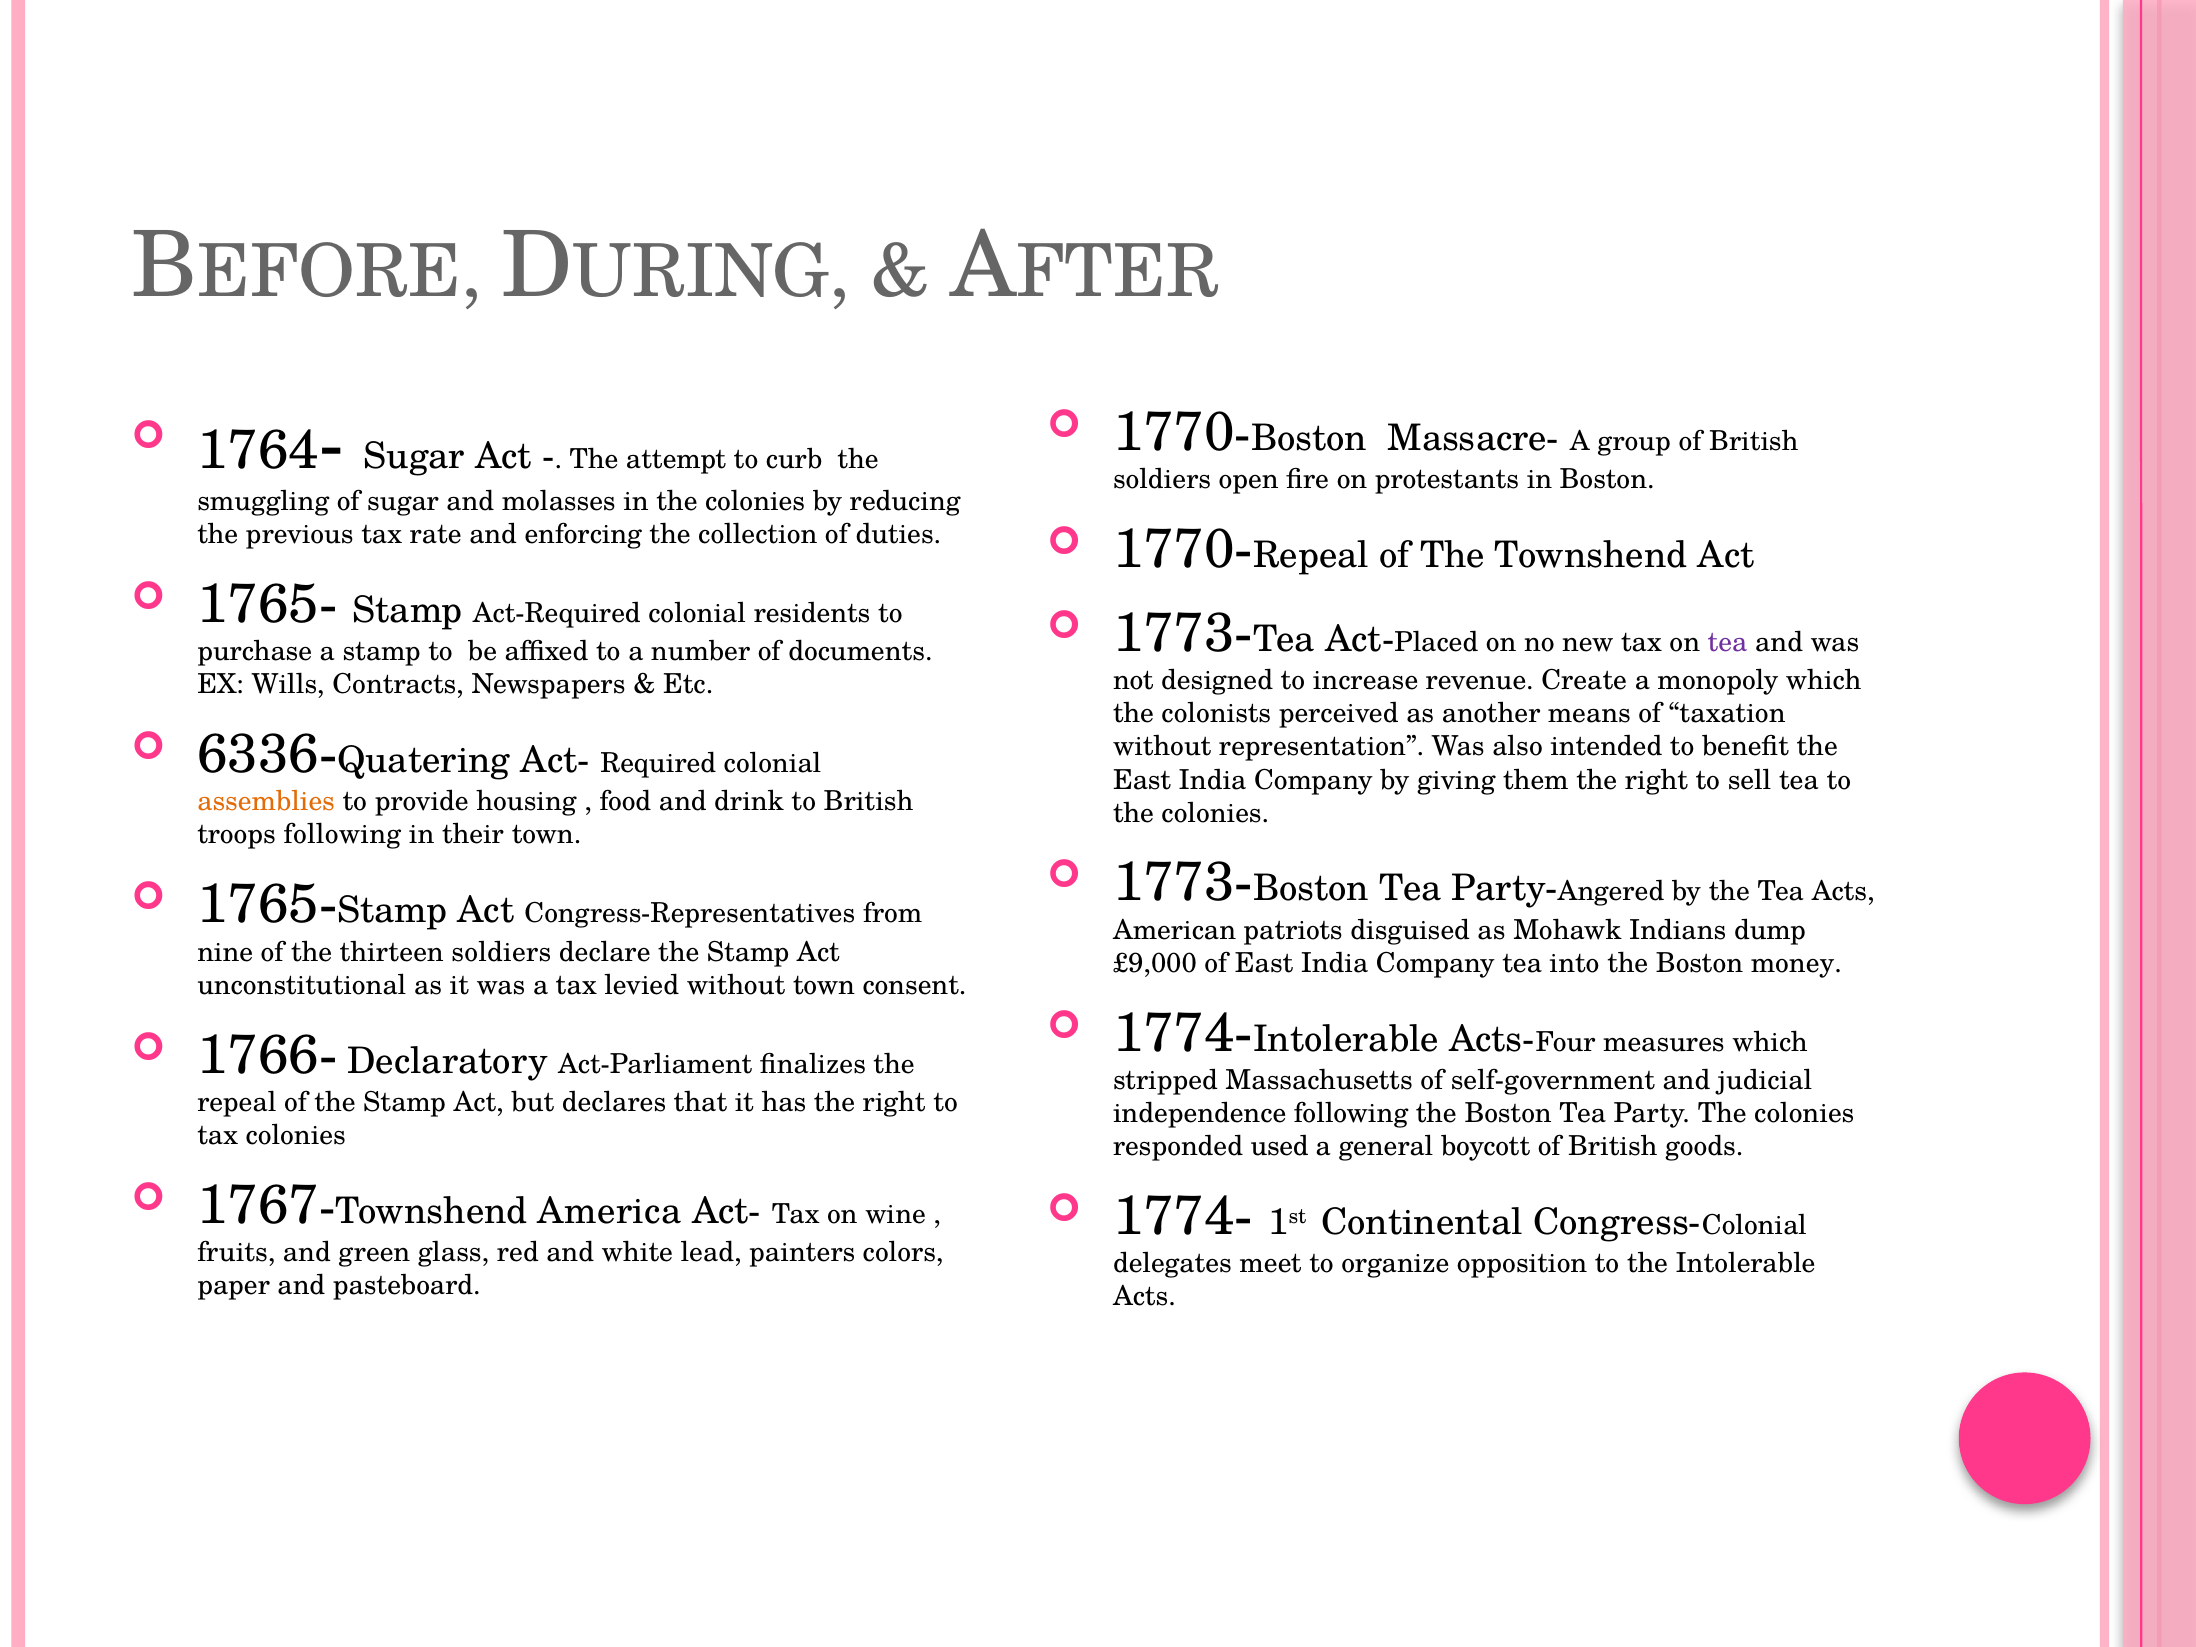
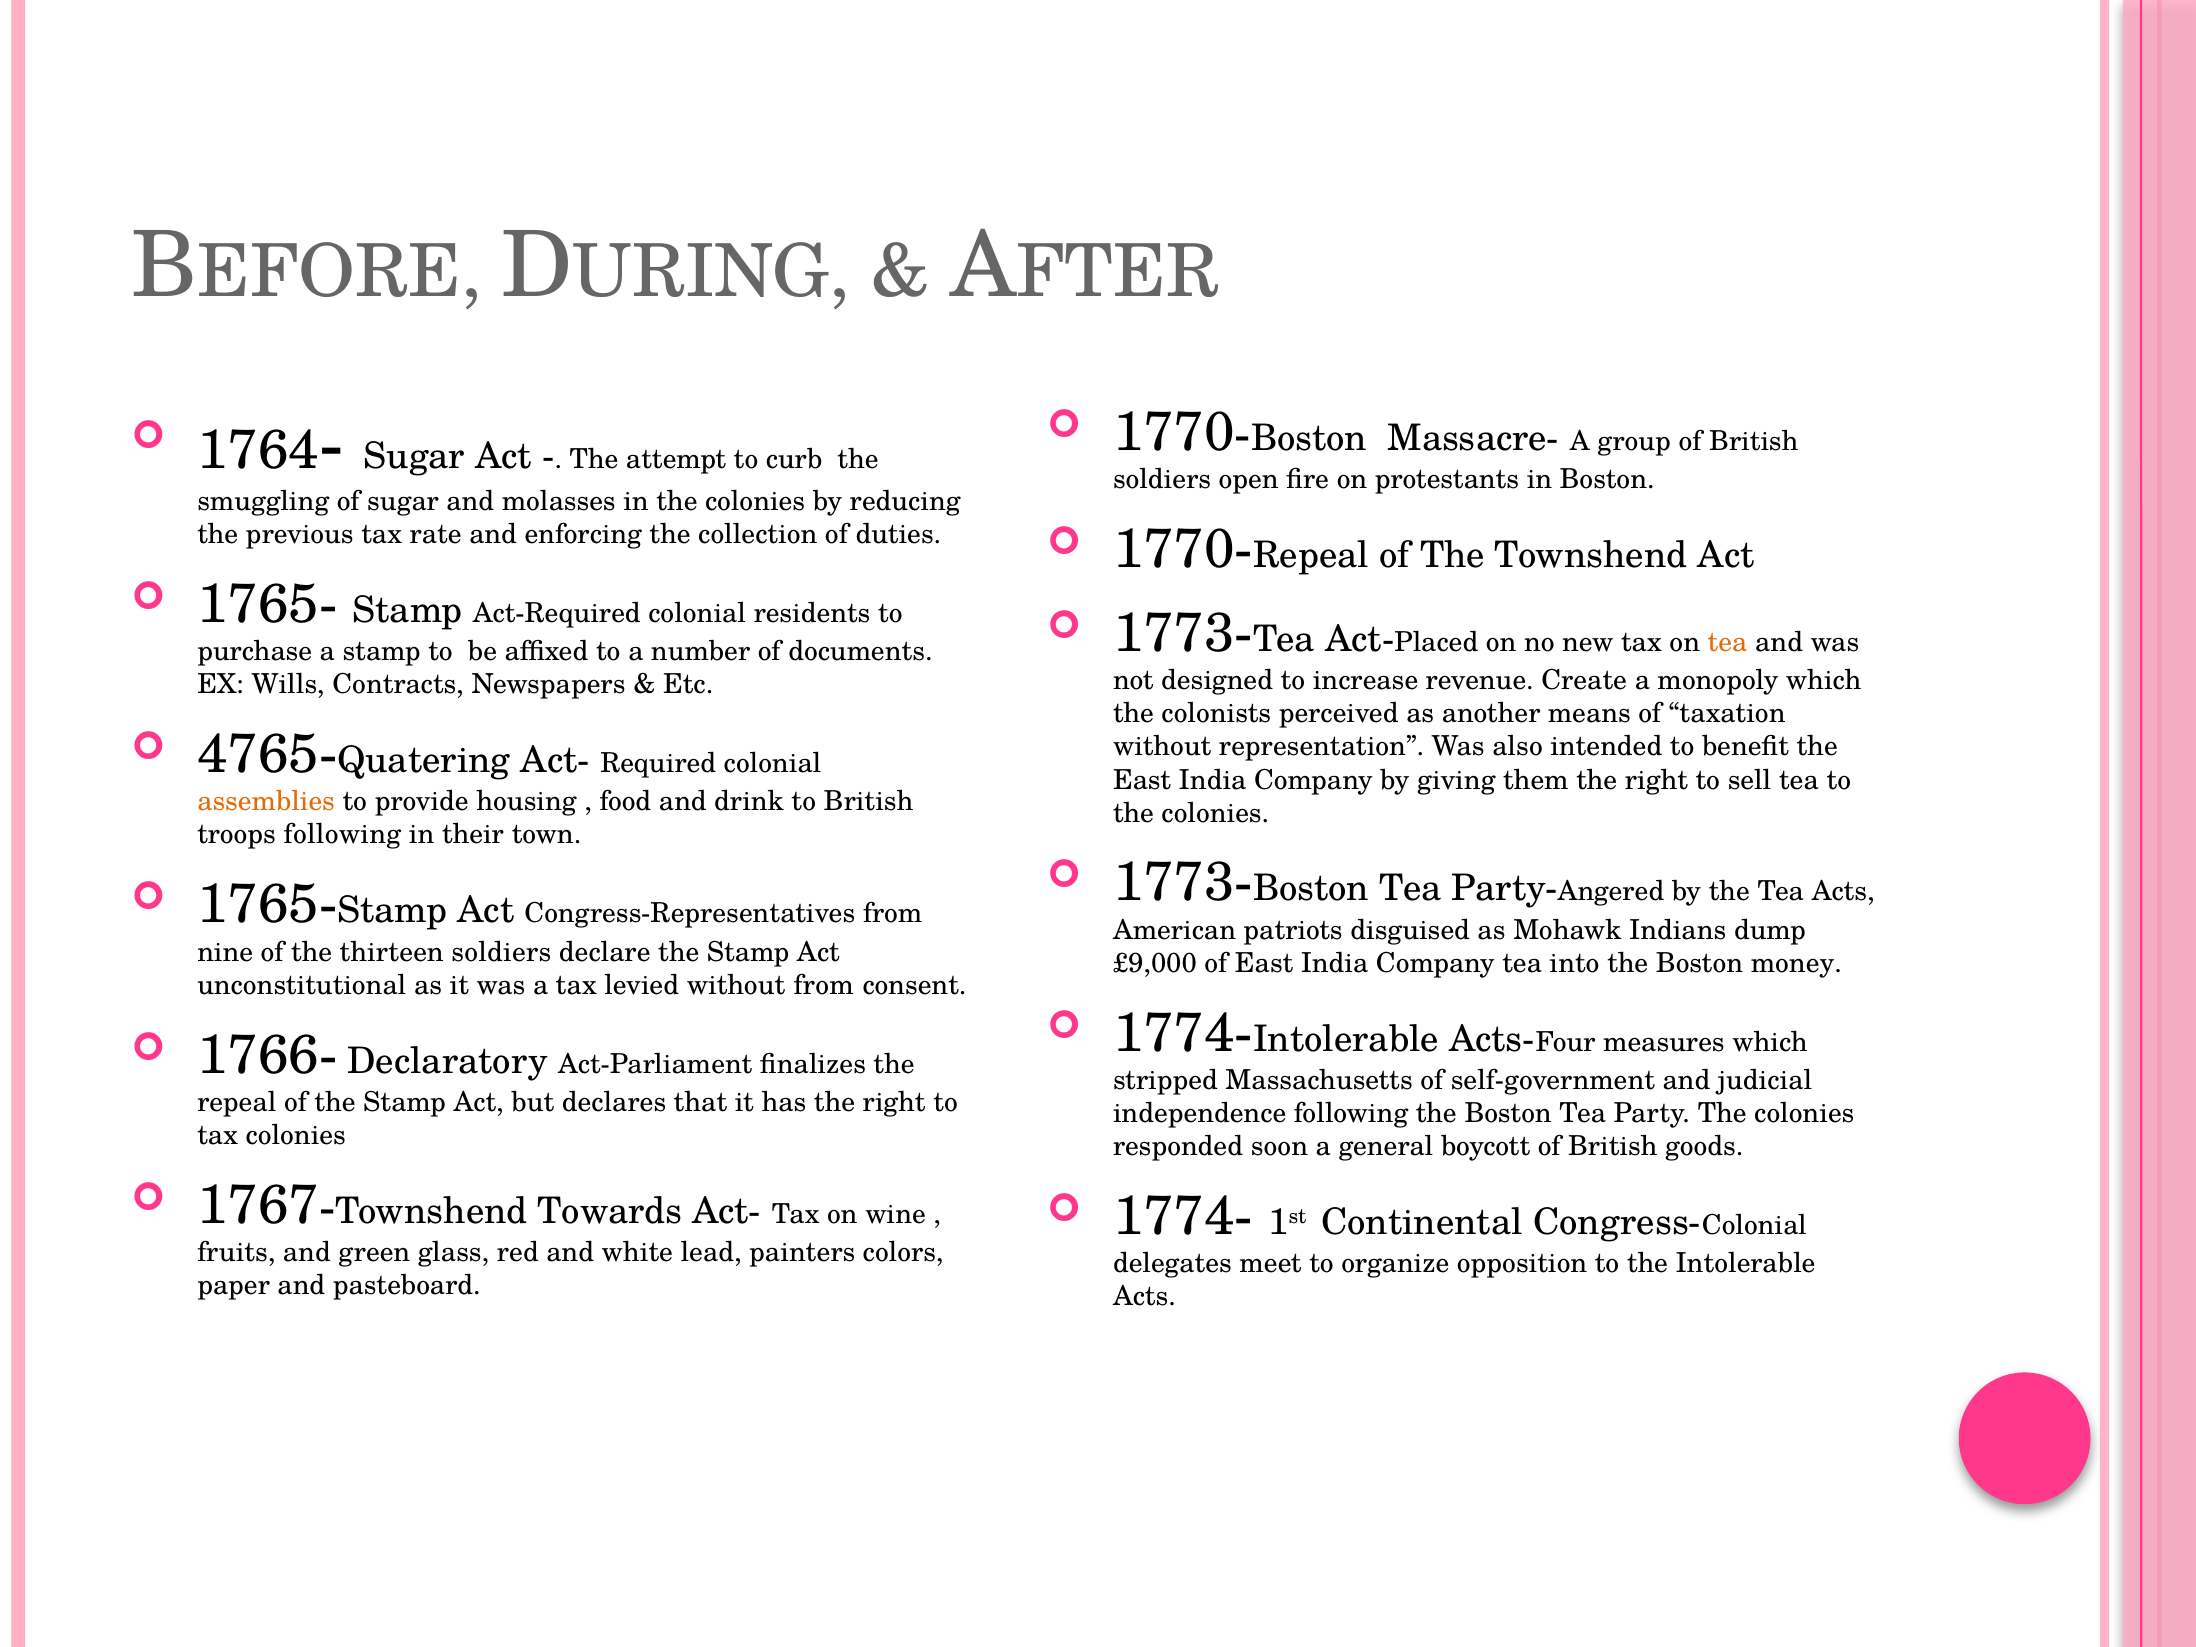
tea at (1728, 642) colour: purple -> orange
6336-: 6336- -> 4765-
without town: town -> from
used: used -> soon
America: America -> Towards
